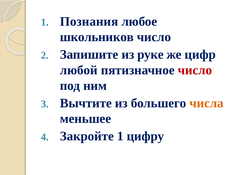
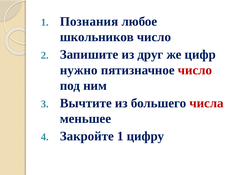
руке: руке -> друг
любой: любой -> нужно
числа colour: orange -> red
